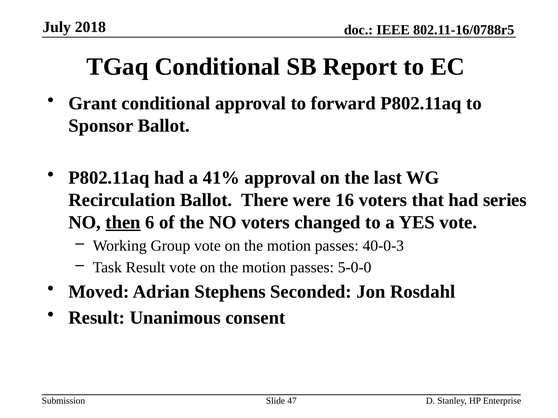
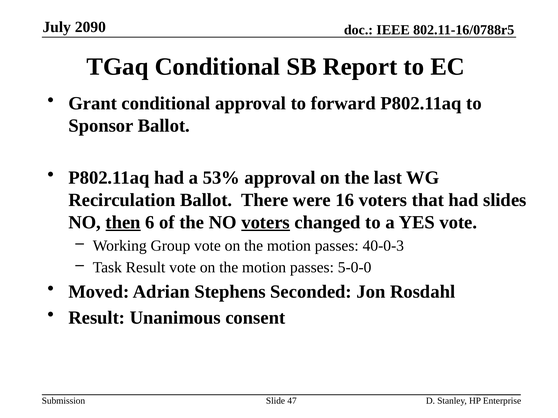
2018: 2018 -> 2090
41%: 41% -> 53%
series: series -> slides
voters at (266, 223) underline: none -> present
